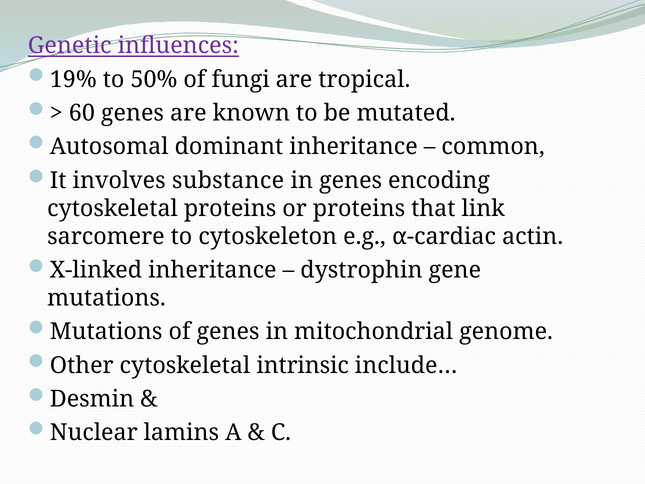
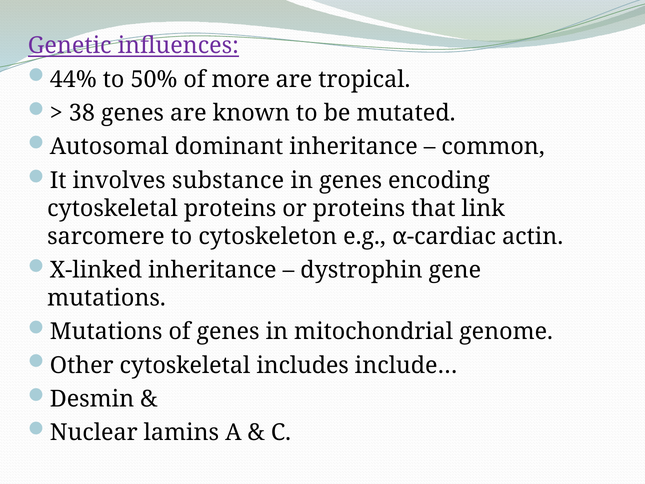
19%: 19% -> 44%
fungi: fungi -> more
60: 60 -> 38
intrinsic: intrinsic -> includes
